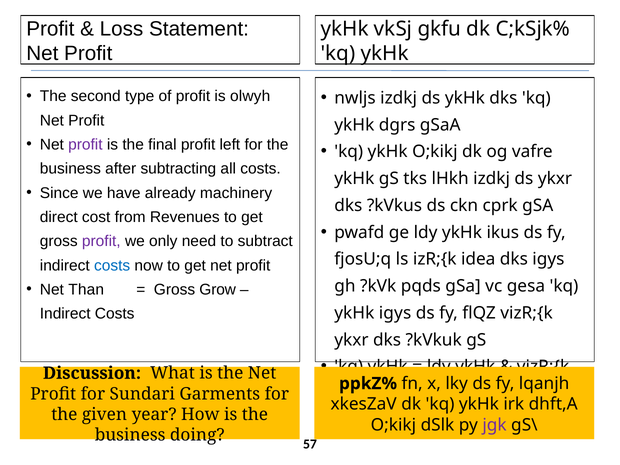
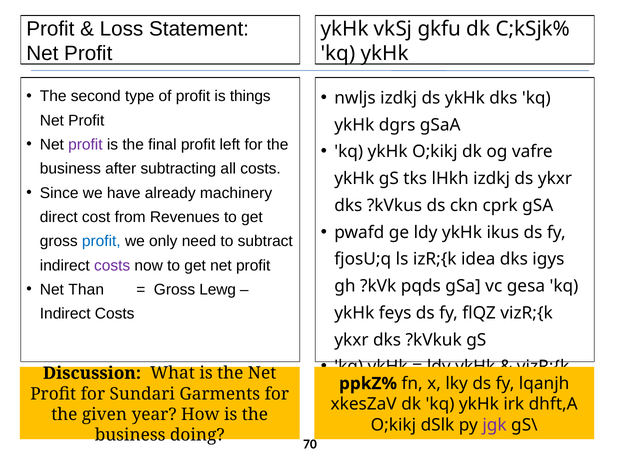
olwyh: olwyh -> things
profit at (101, 241) colour: purple -> blue
costs at (112, 265) colour: blue -> purple
Grow: Grow -> Lewg
ykHk igys: igys -> feys
57: 57 -> 70
